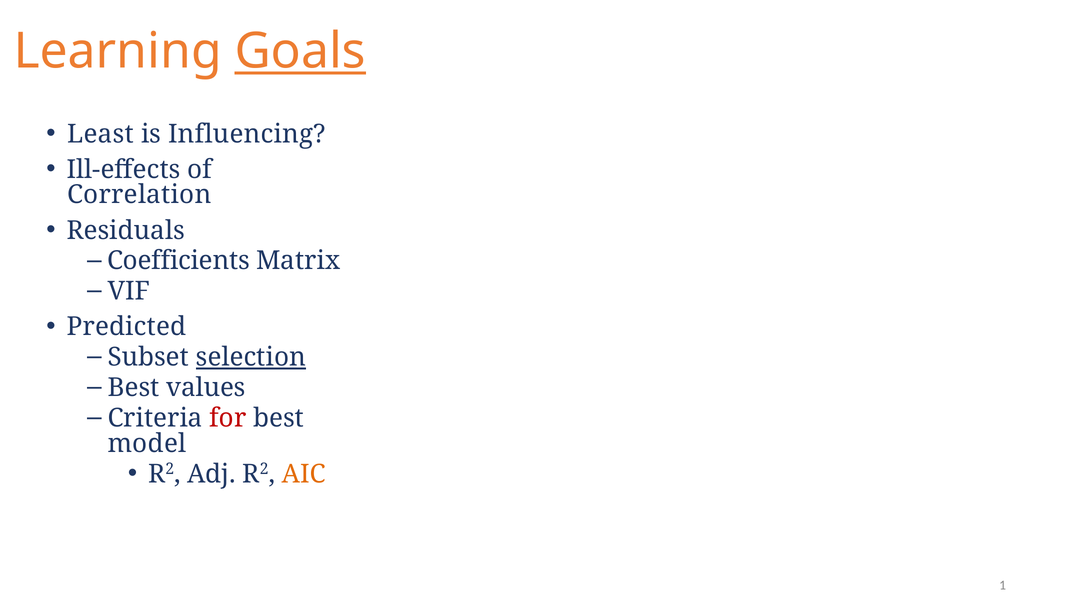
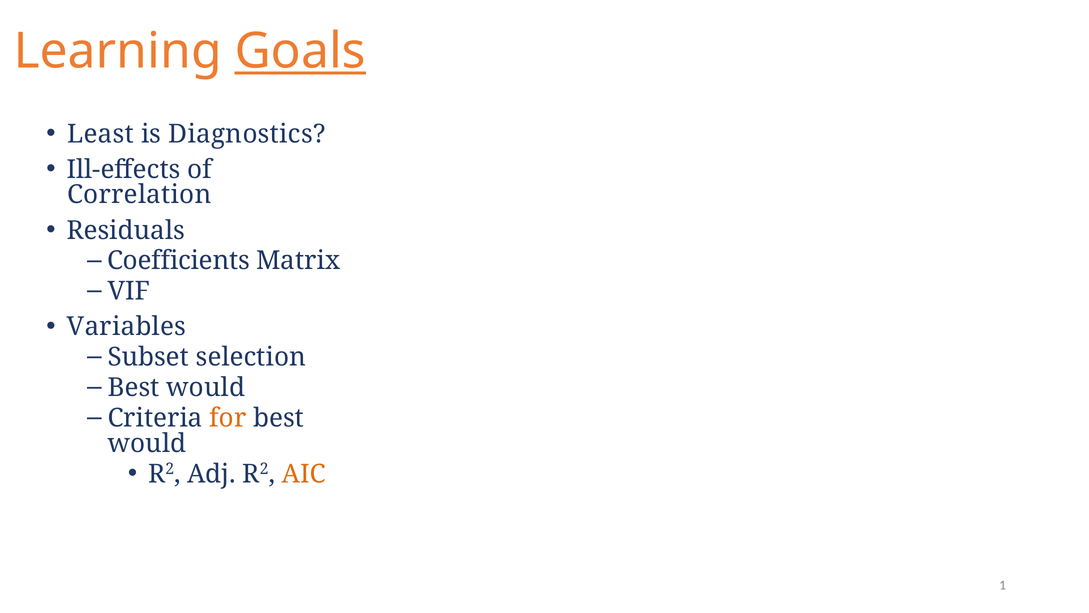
Influencing: Influencing -> Diagnostics
Predicted: Predicted -> Variables
selection underline: present -> none
values at (206, 387): values -> would
for colour: red -> orange
model at (147, 443): model -> would
